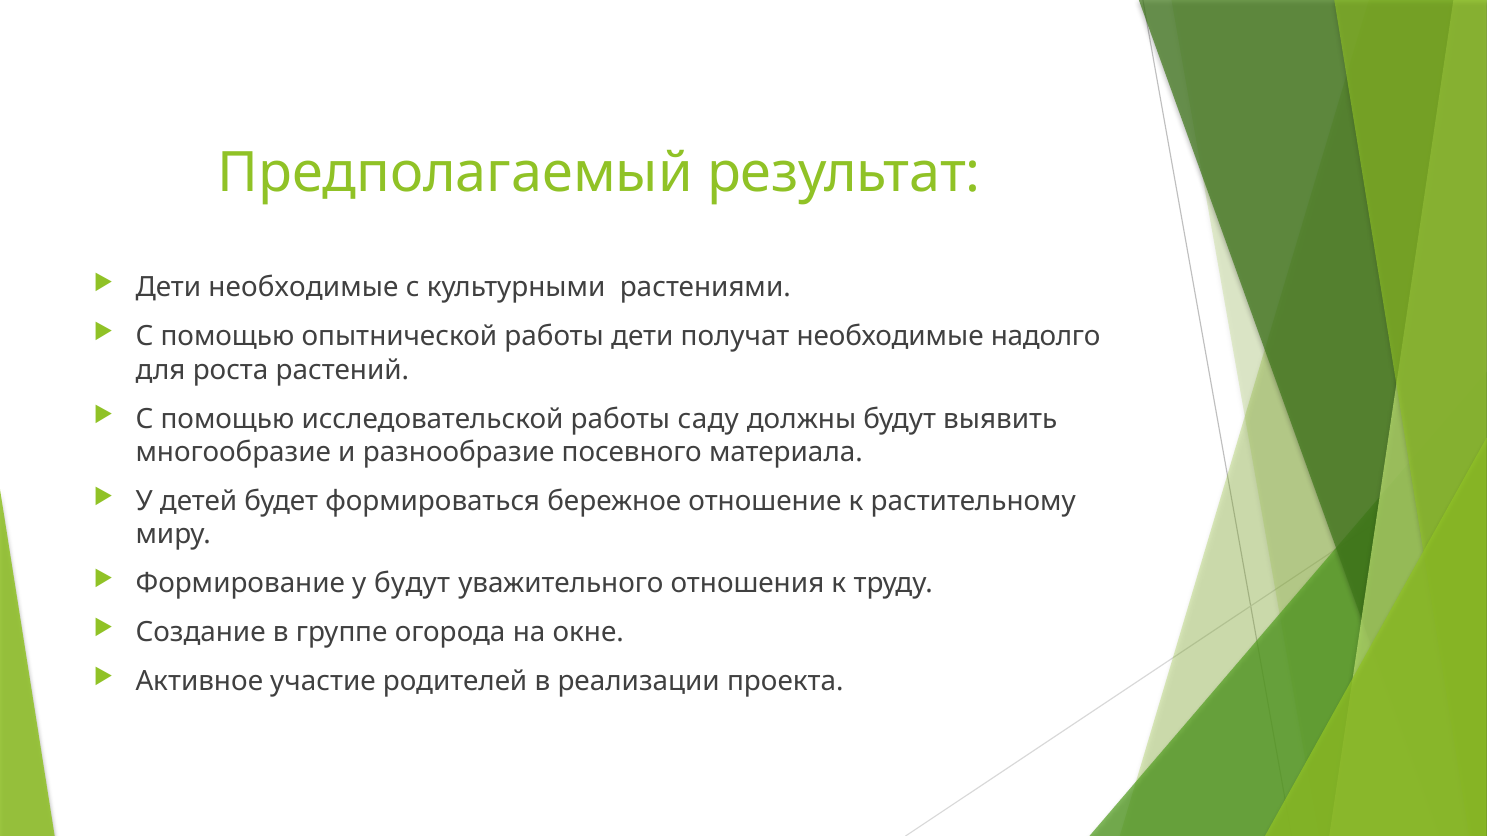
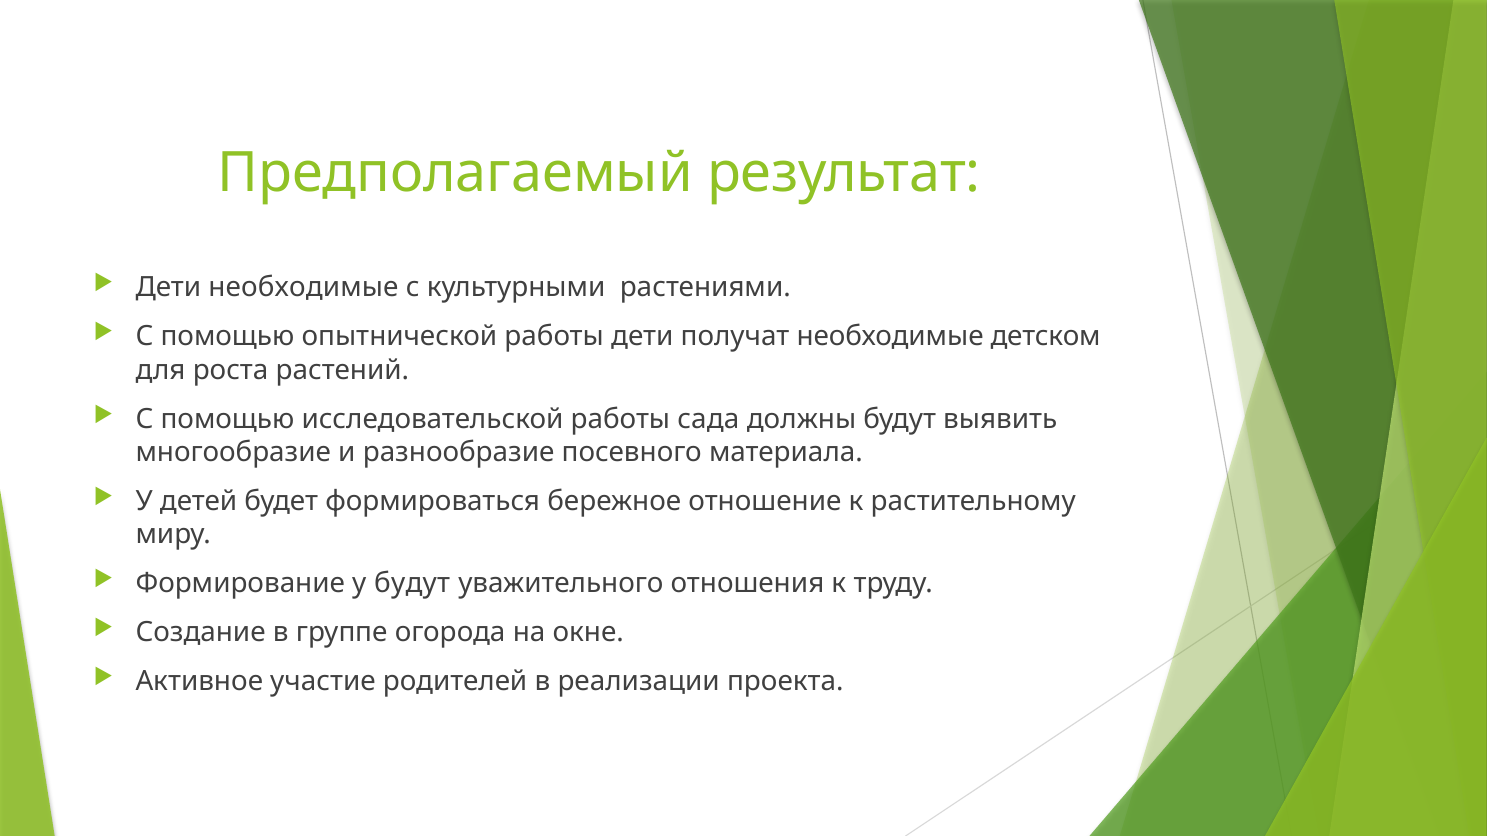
надолго: надолго -> детском
саду: саду -> сада
